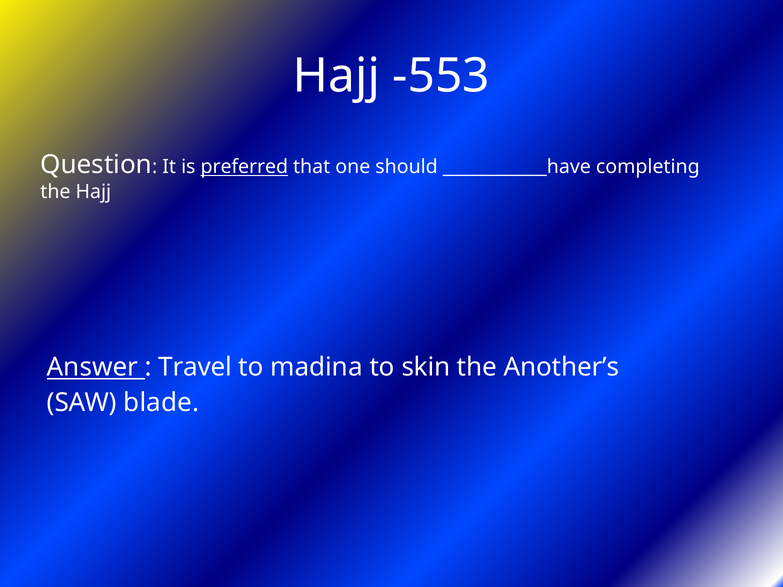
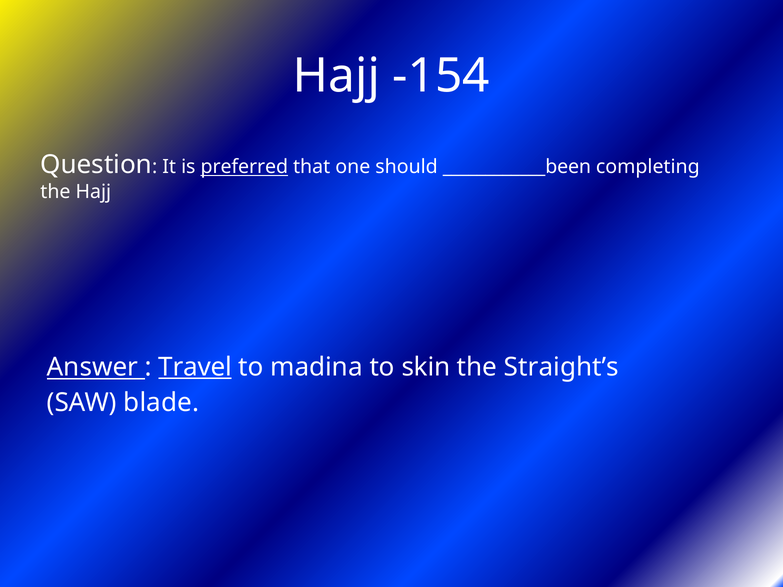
-553: -553 -> -154
____________have: ____________have -> ____________been
Travel underline: none -> present
Another’s: Another’s -> Straight’s
